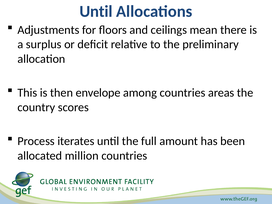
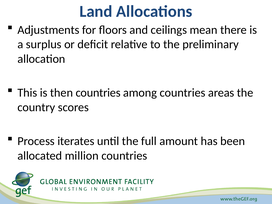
Until at (96, 11): Until -> Land
then envelope: envelope -> countries
